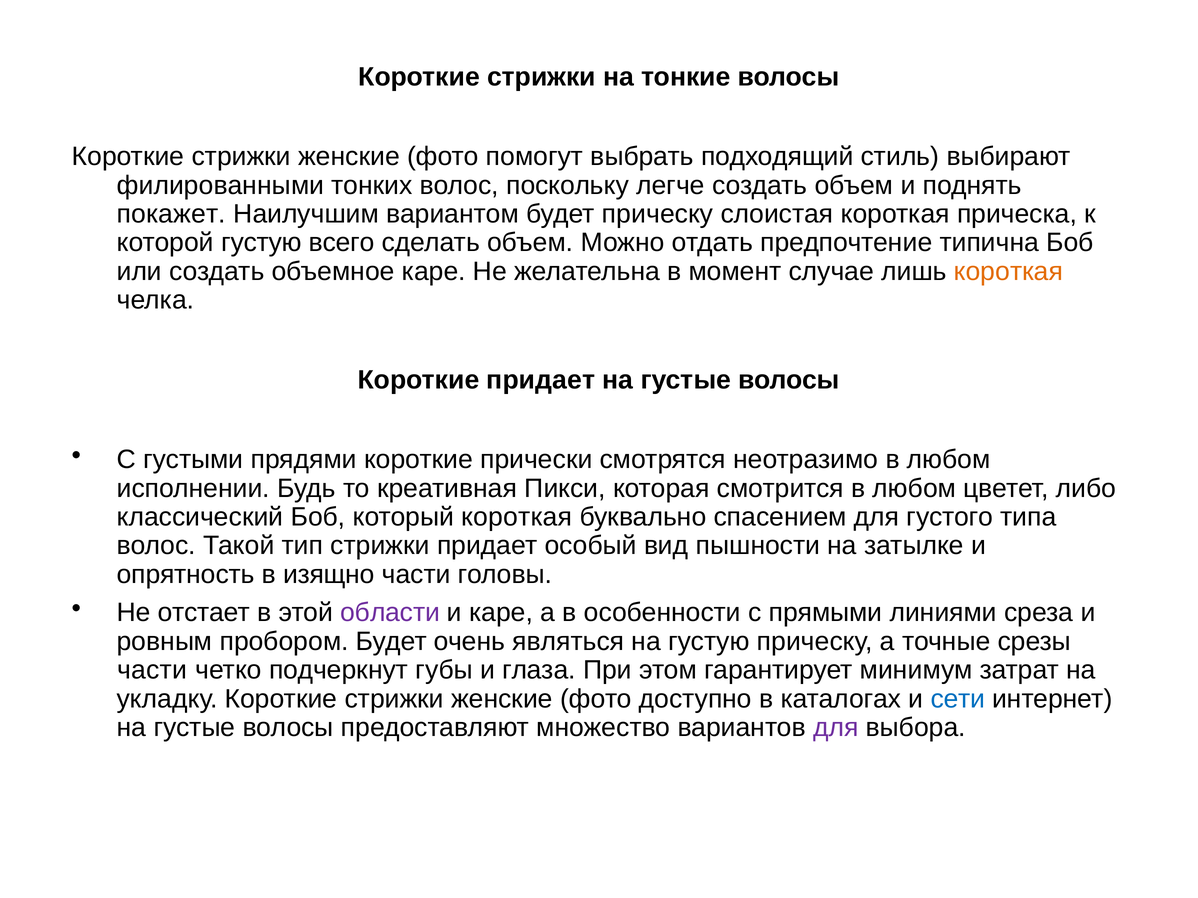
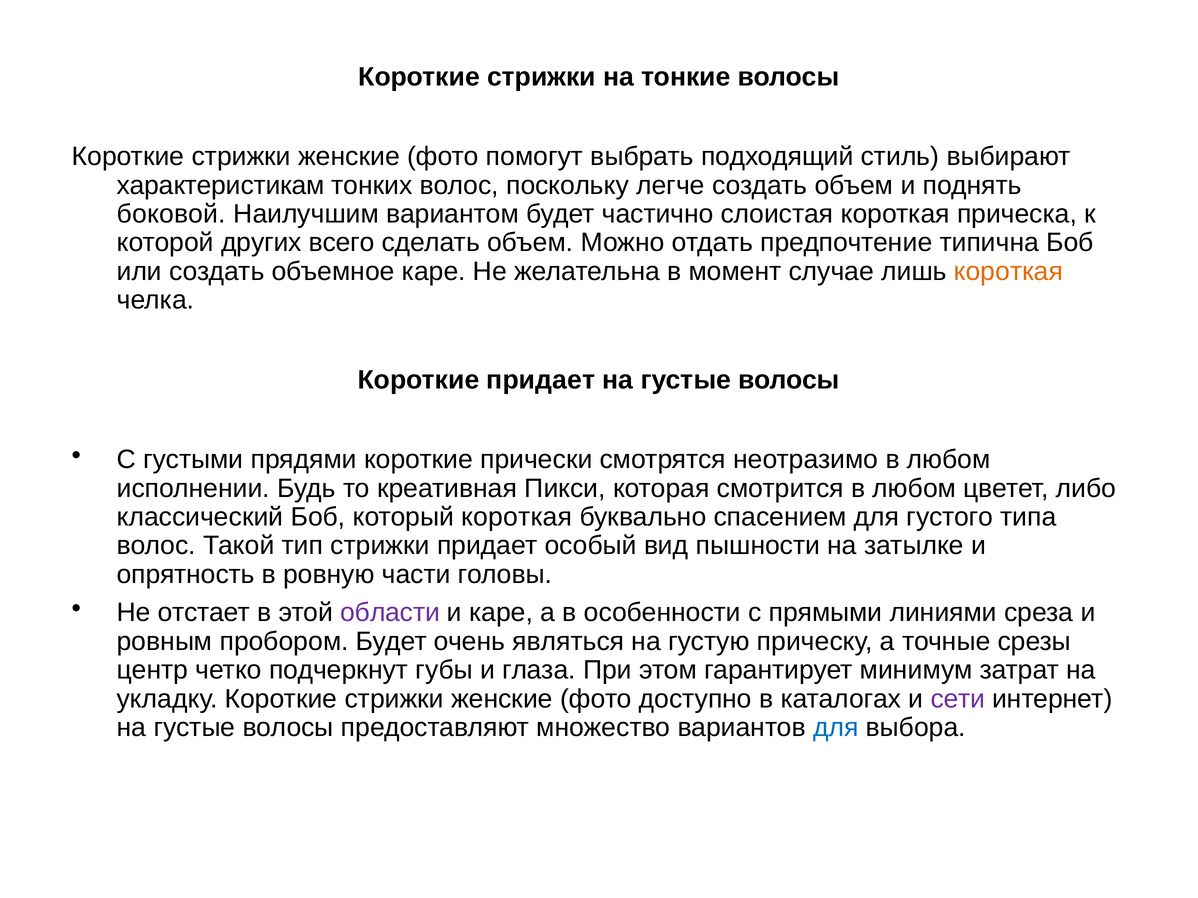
филированными: филированными -> характеристикам
покажет: покажет -> боковой
будет прическу: прическу -> частично
которой густую: густую -> других
изящно: изящно -> ровную
части at (152, 670): части -> центр
сети colour: blue -> purple
для at (836, 728) colour: purple -> blue
